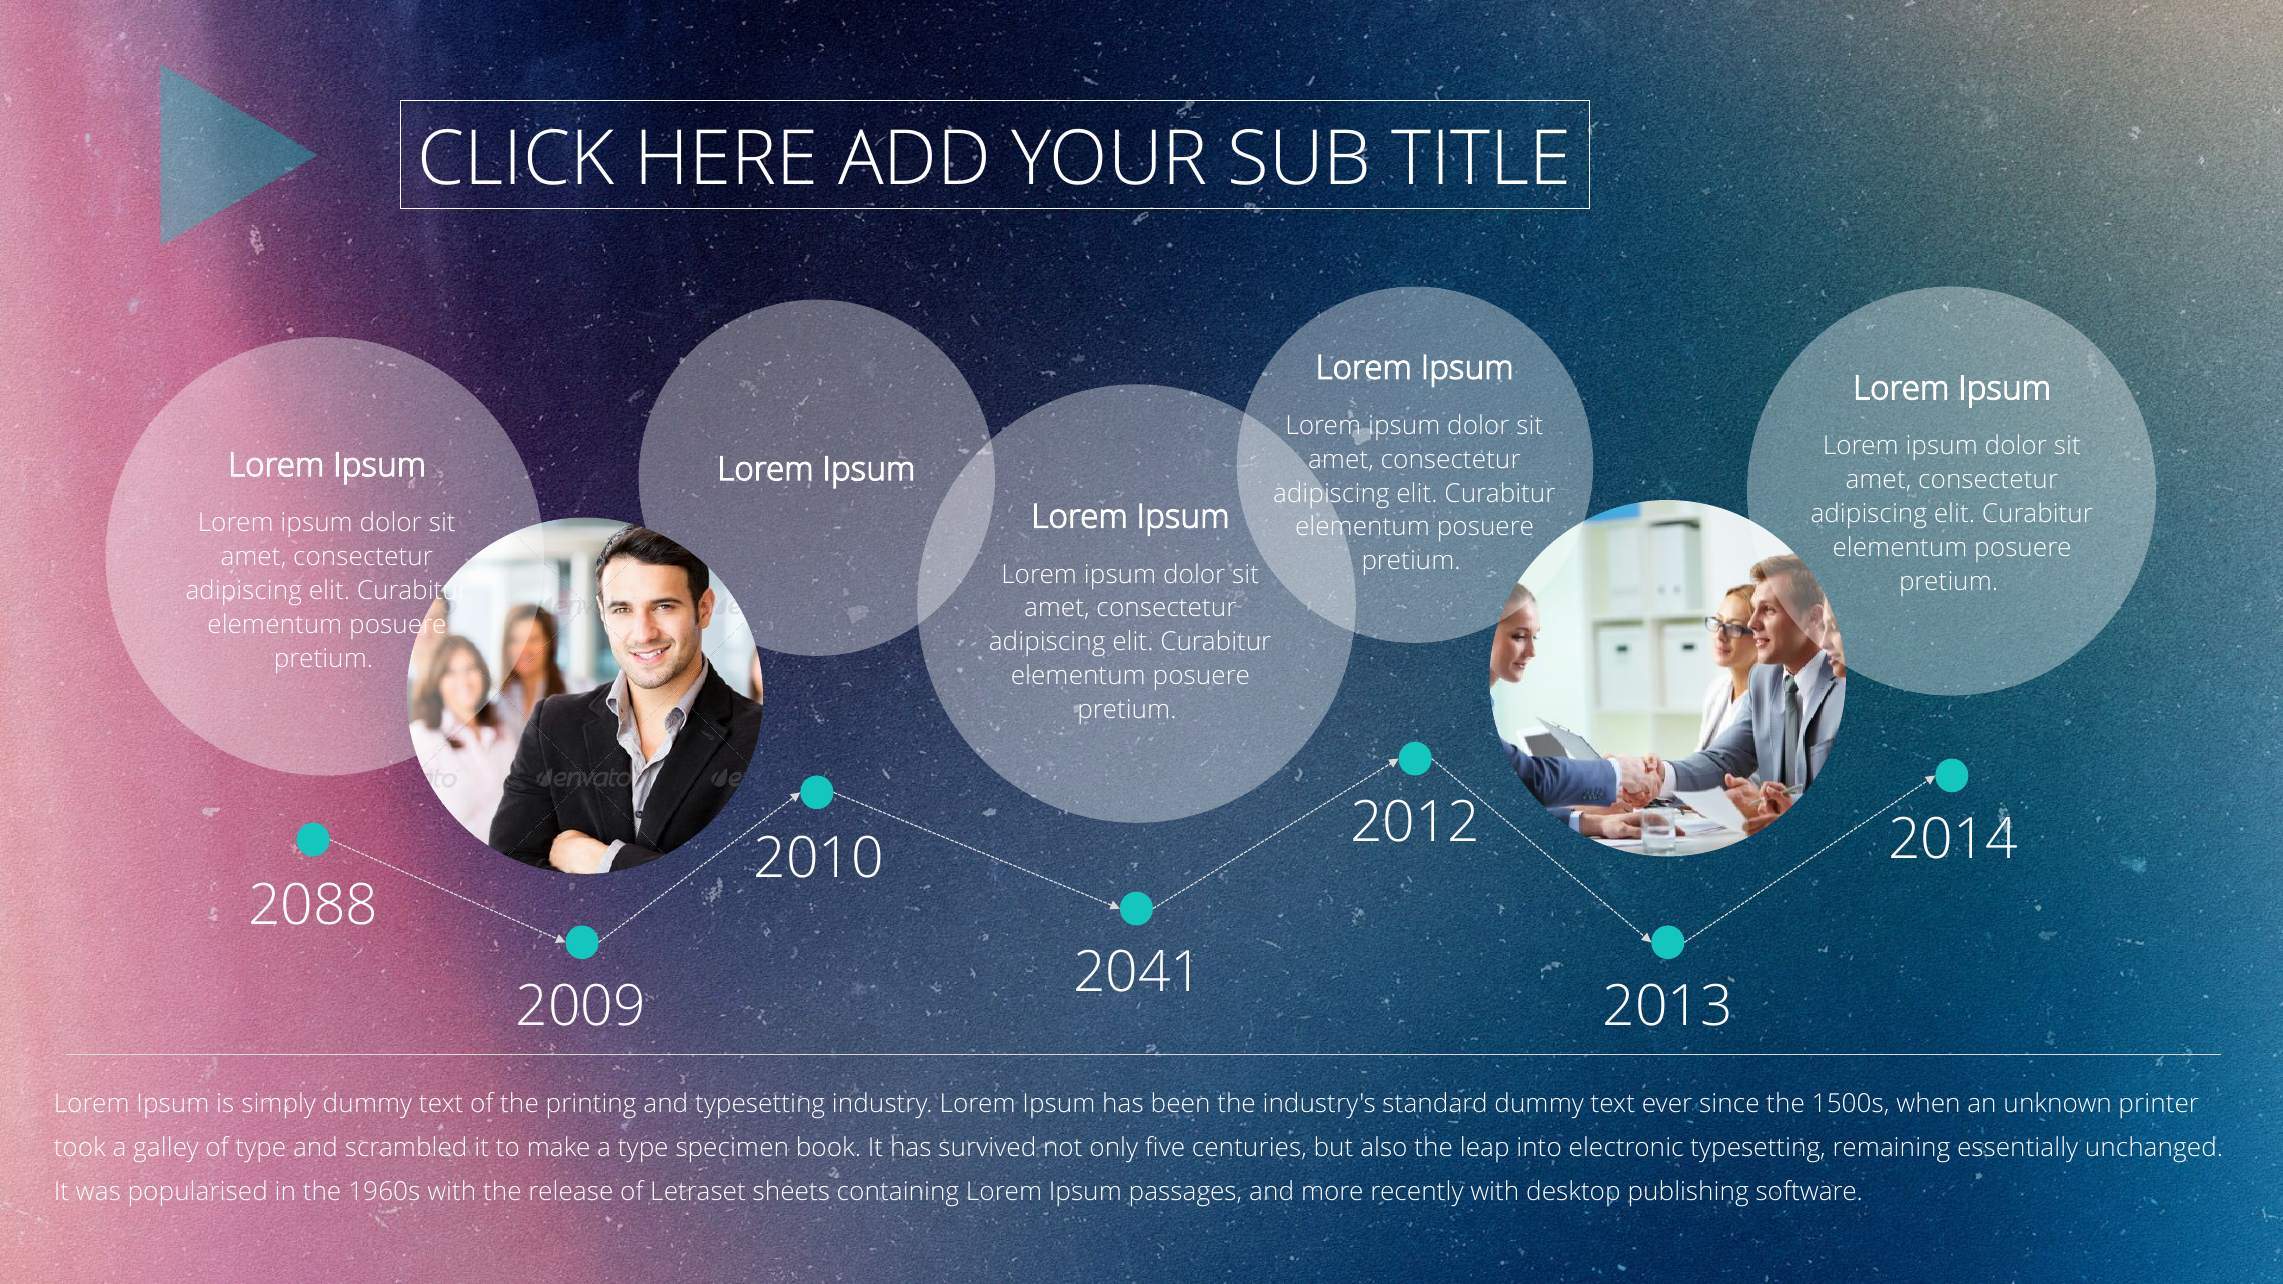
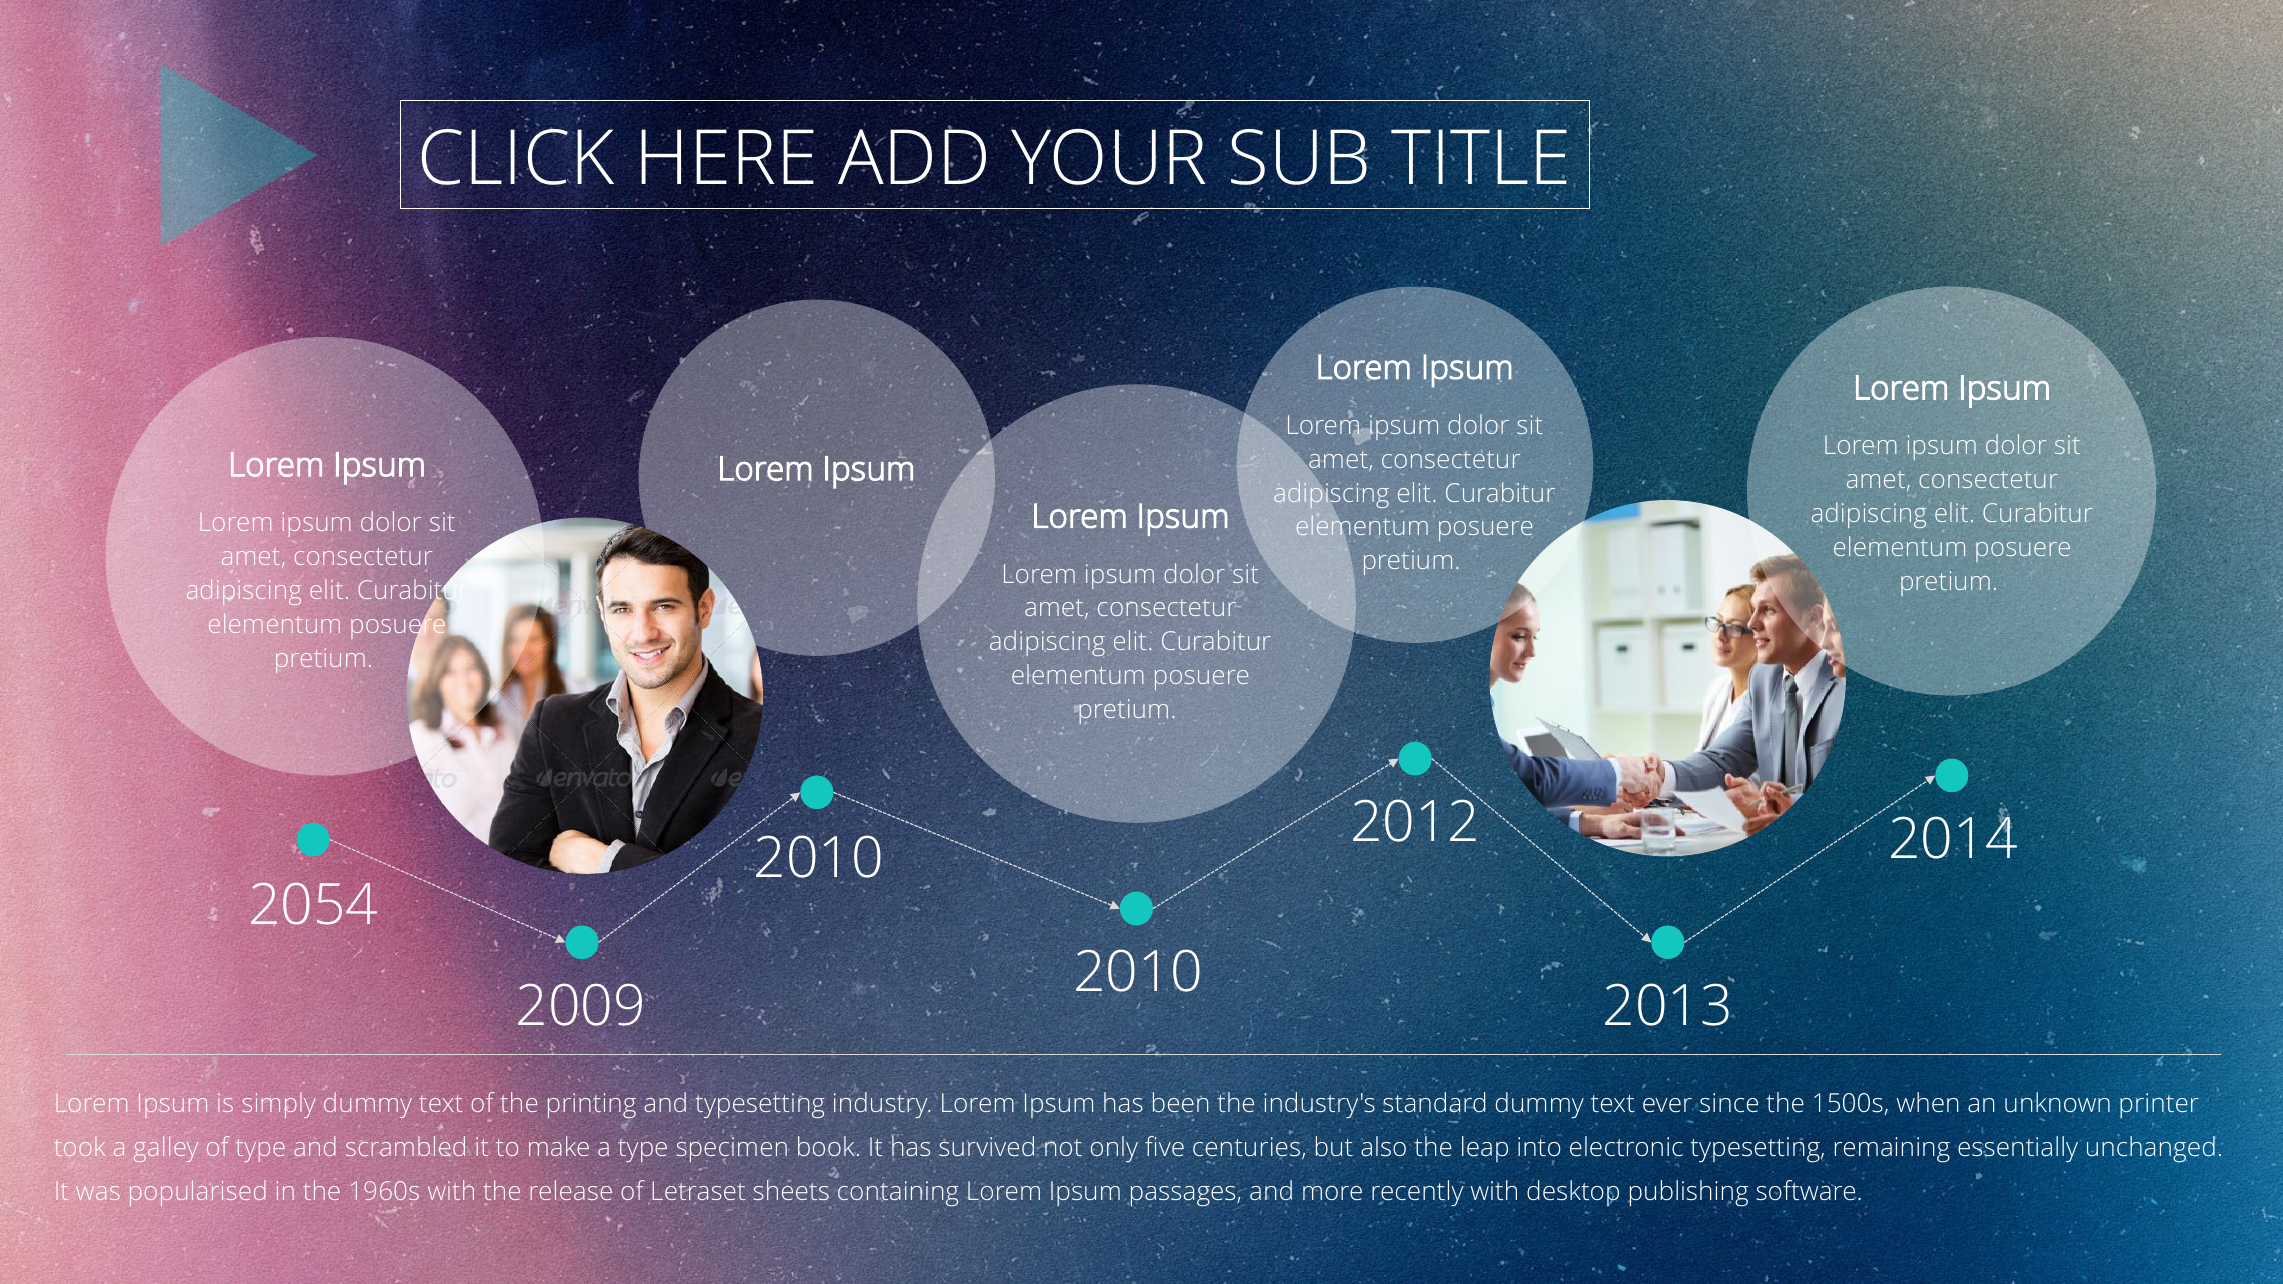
2088: 2088 -> 2054
2041 at (1138, 973): 2041 -> 2010
